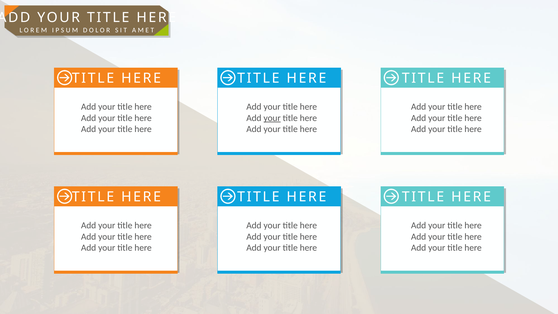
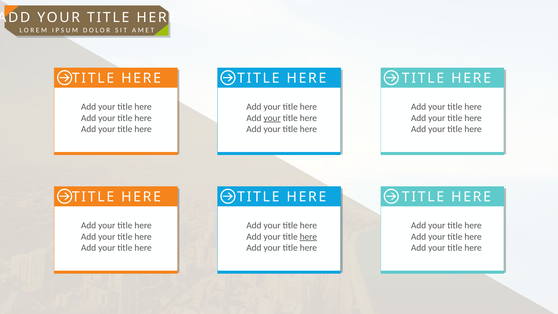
here at (308, 237) underline: none -> present
